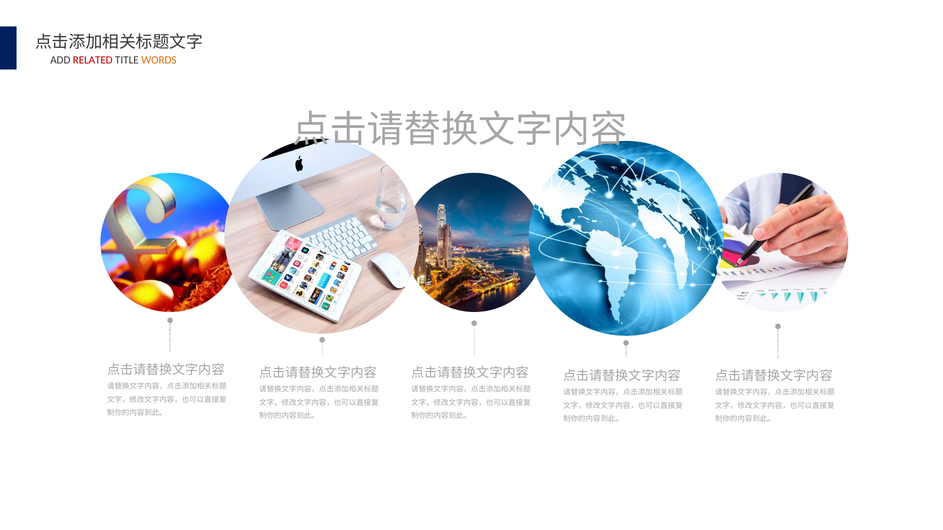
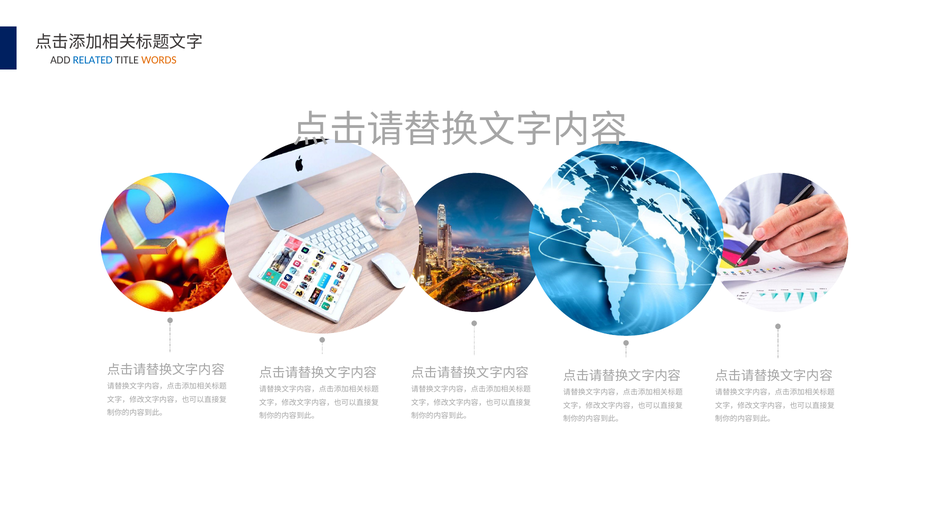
RELATED colour: red -> blue
